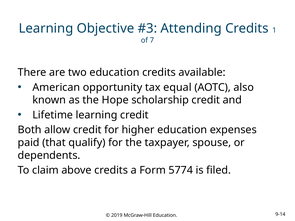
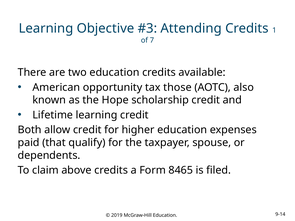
equal: equal -> those
5774: 5774 -> 8465
